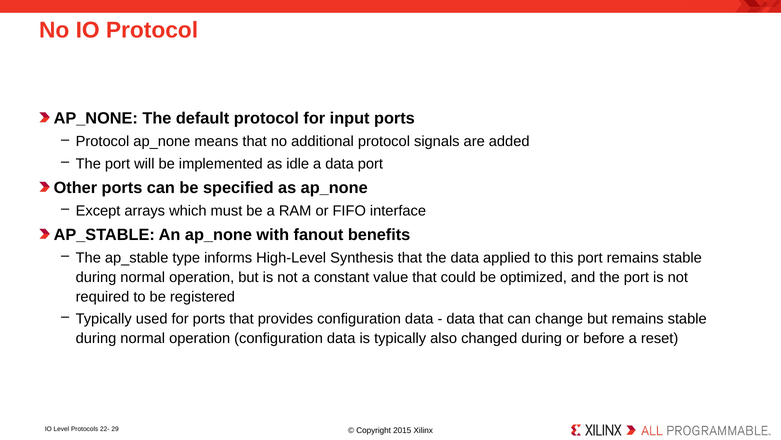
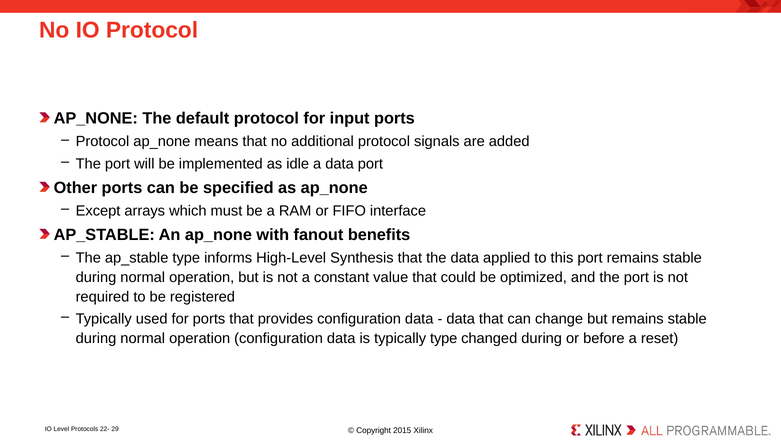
typically also: also -> type
